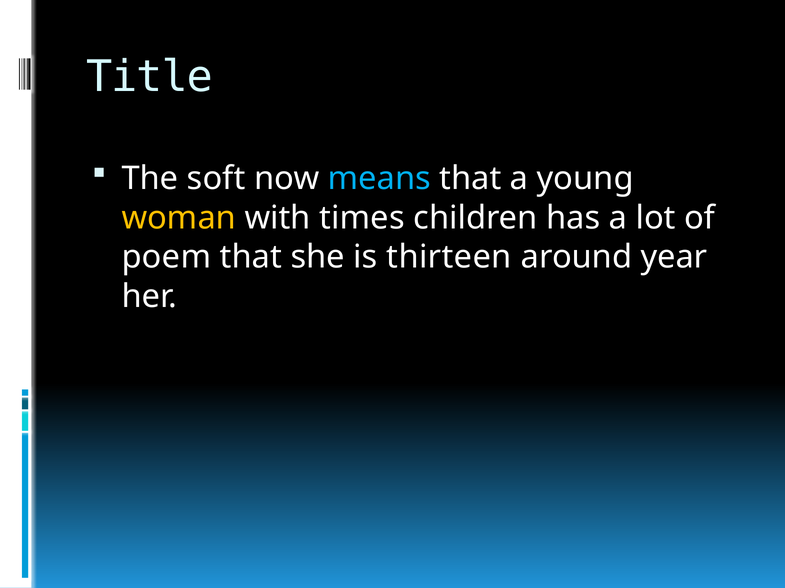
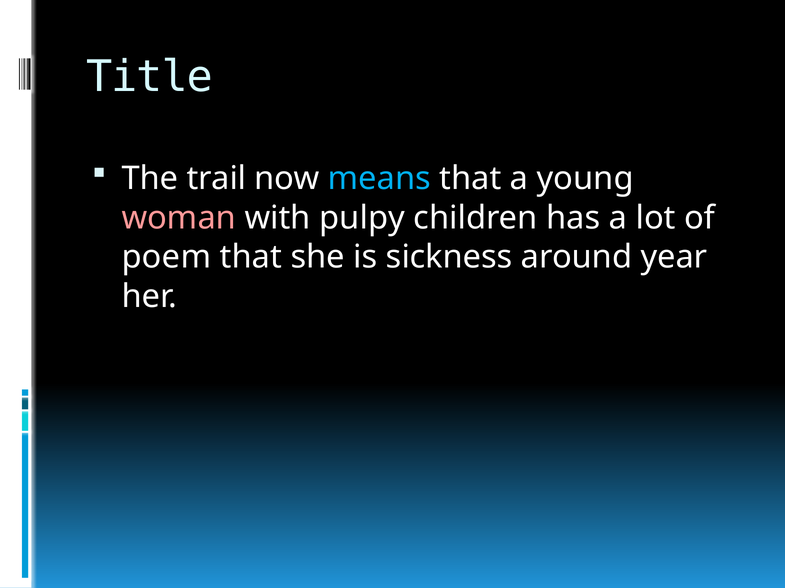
soft: soft -> trail
woman colour: yellow -> pink
times: times -> pulpy
thirteen: thirteen -> sickness
